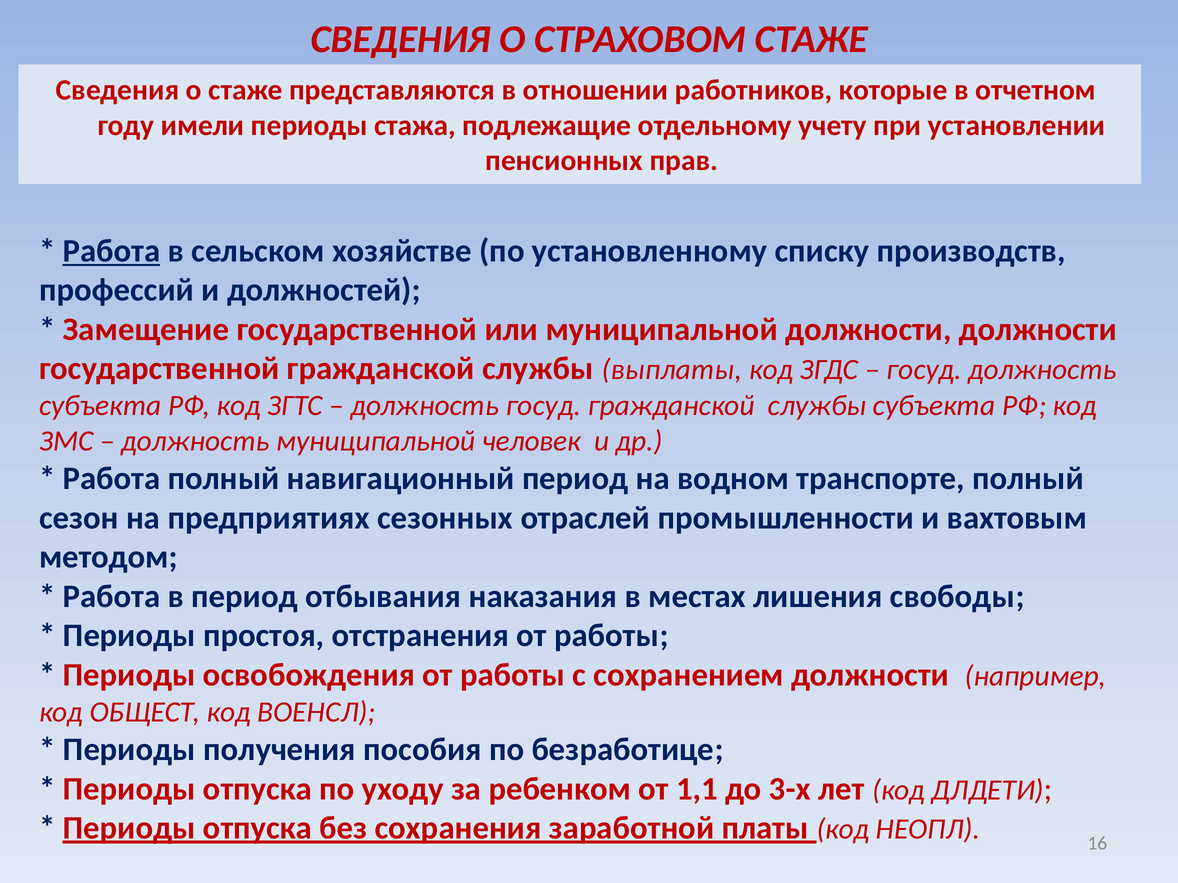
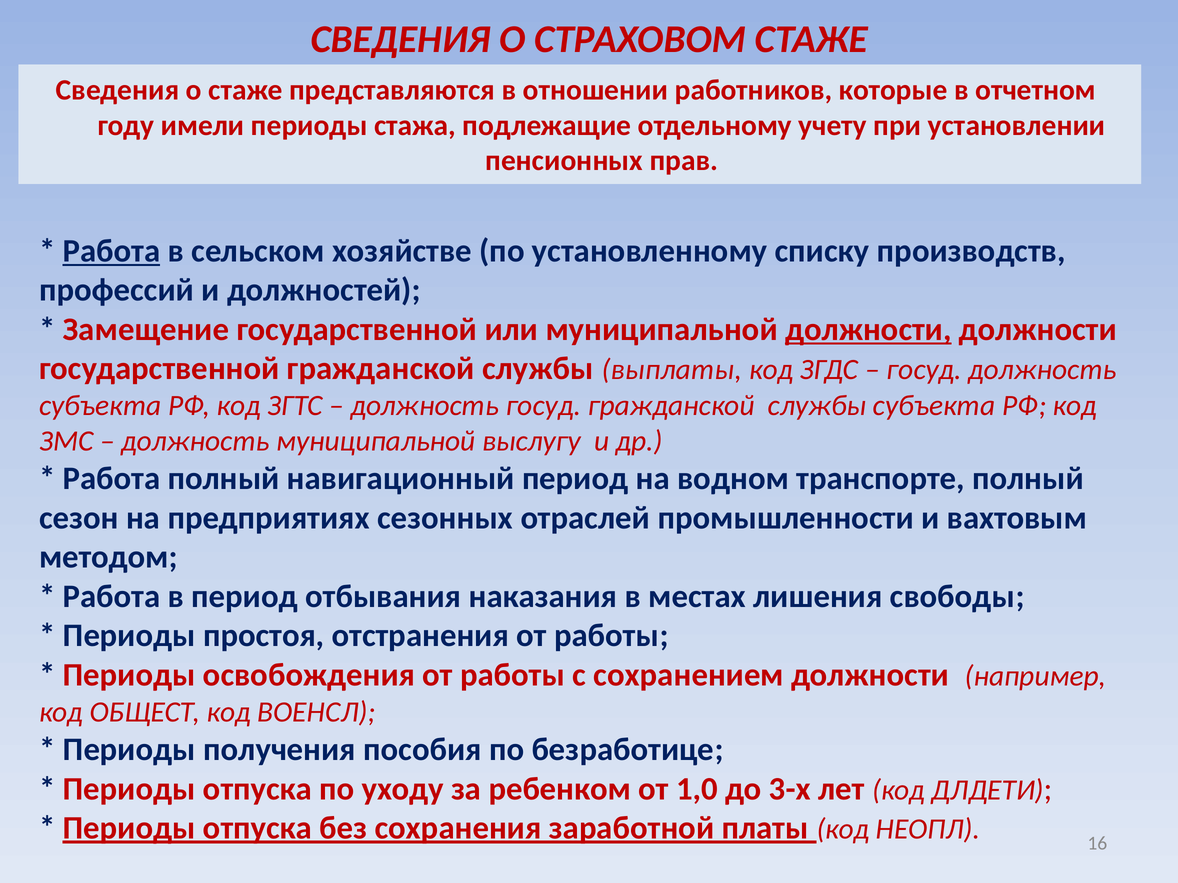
должности at (868, 330) underline: none -> present
человек: человек -> выслугу
1,1: 1,1 -> 1,0
